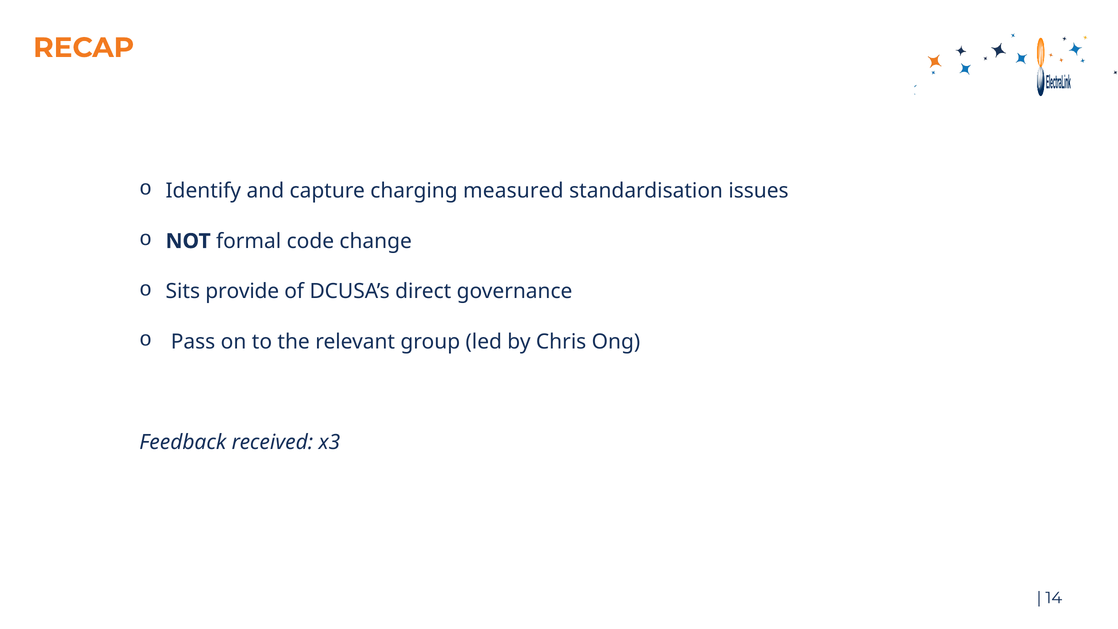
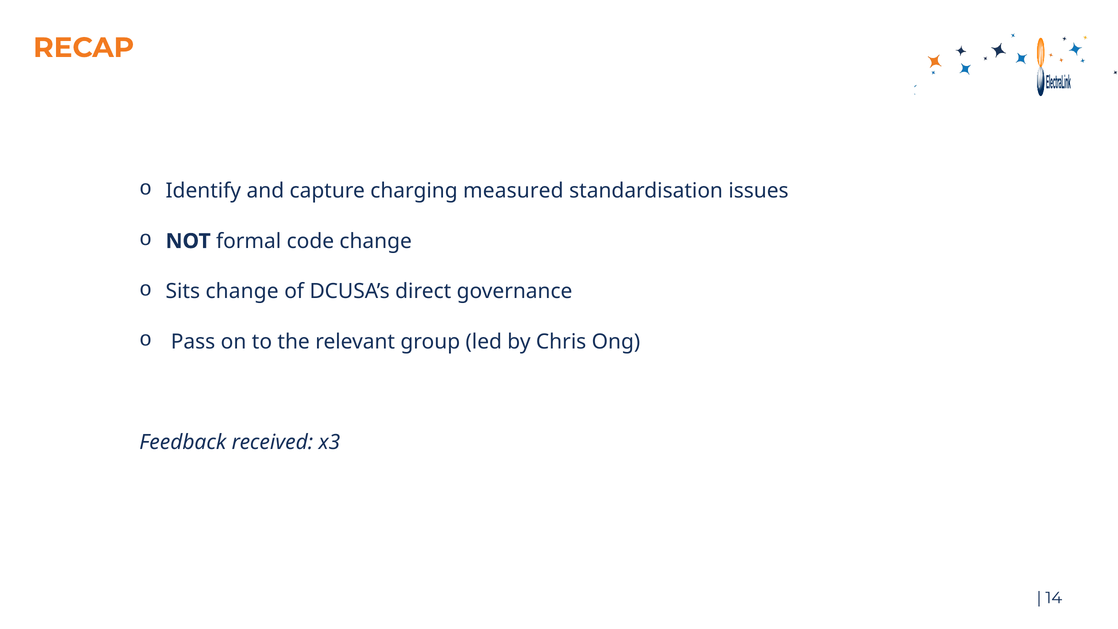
Sits provide: provide -> change
